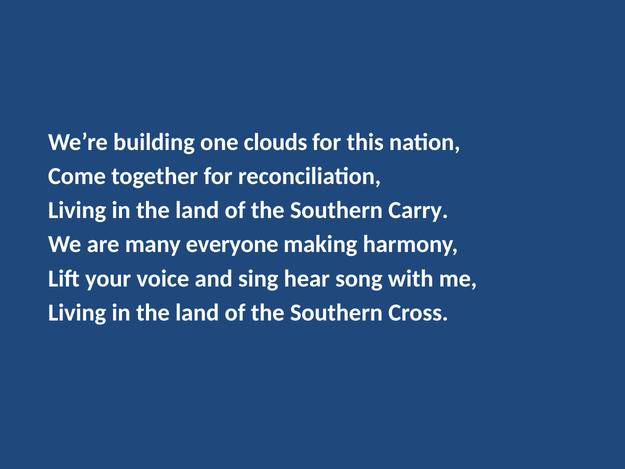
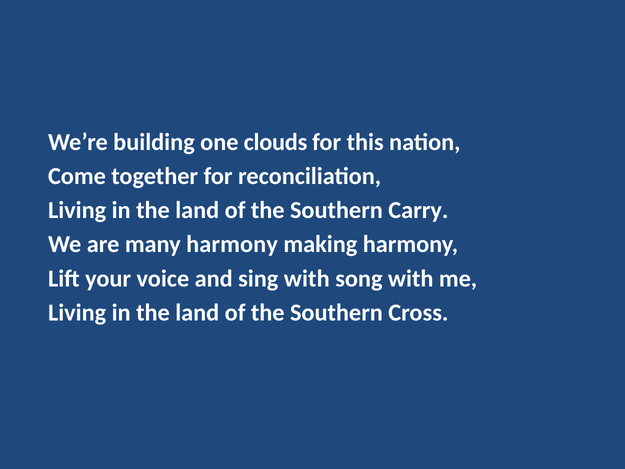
many everyone: everyone -> harmony
sing hear: hear -> with
